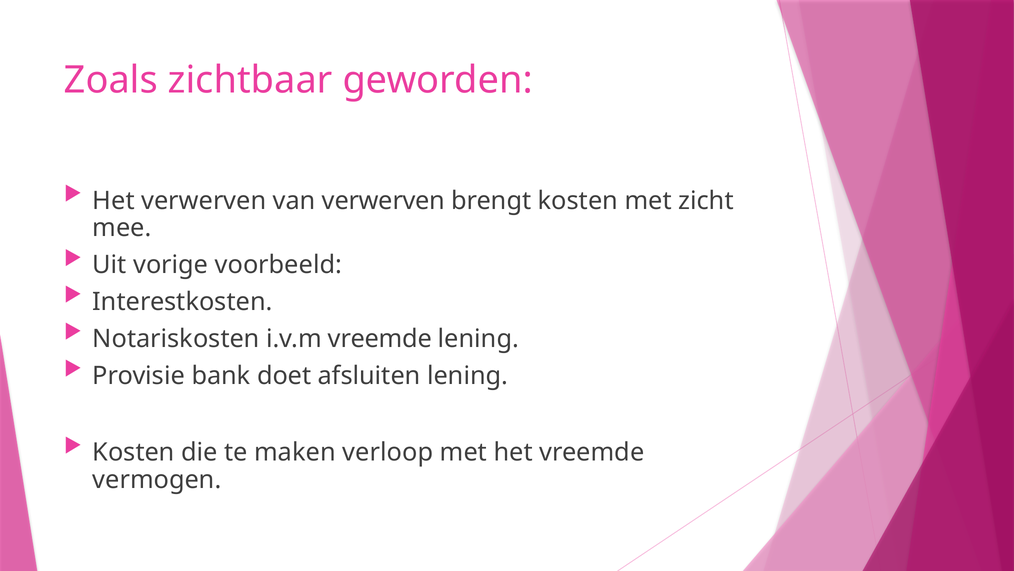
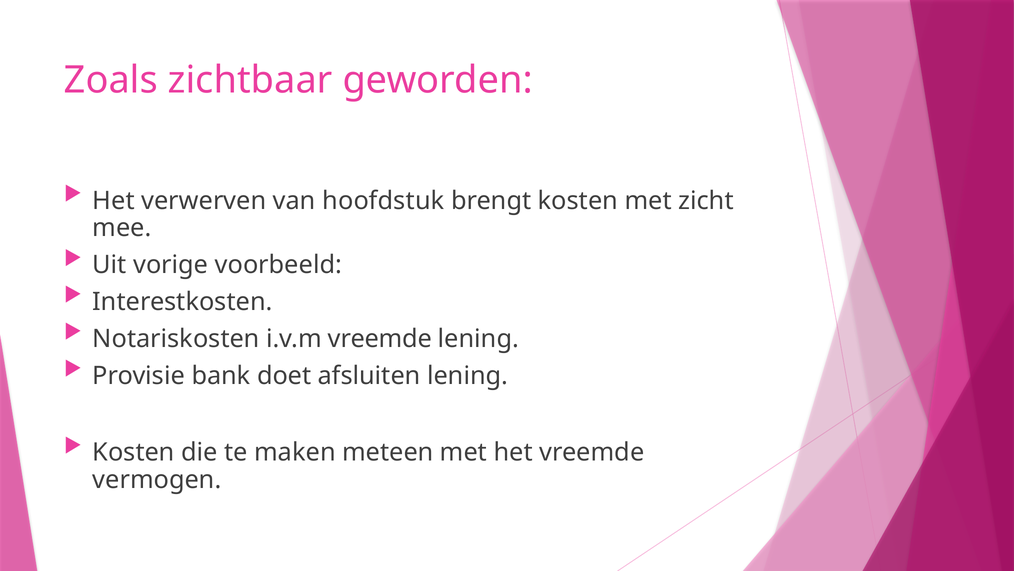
van verwerven: verwerven -> hoofdstuk
verloop: verloop -> meteen
